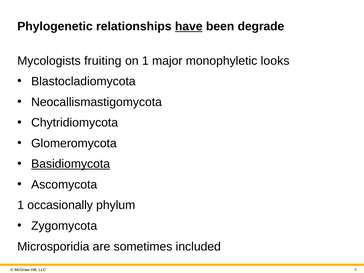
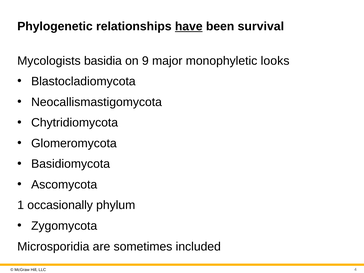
degrade: degrade -> survival
fruiting: fruiting -> basidia
on 1: 1 -> 9
Basidiomycota underline: present -> none
